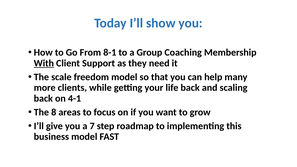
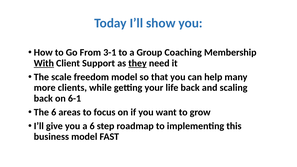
8-1: 8-1 -> 3-1
they underline: none -> present
4-1: 4-1 -> 6-1
The 8: 8 -> 6
a 7: 7 -> 6
